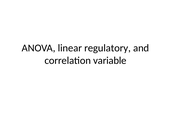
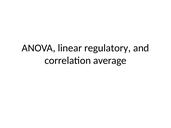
variable: variable -> average
